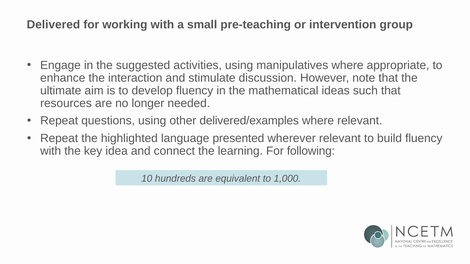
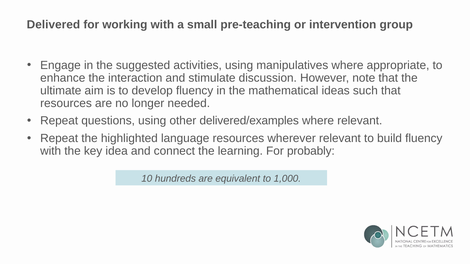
language presented: presented -> resources
following: following -> probably
